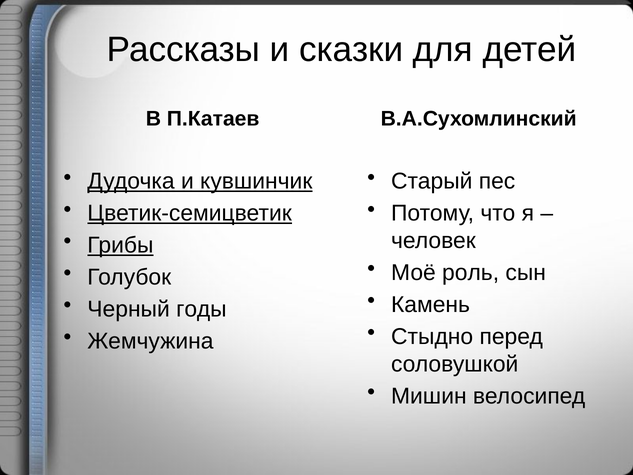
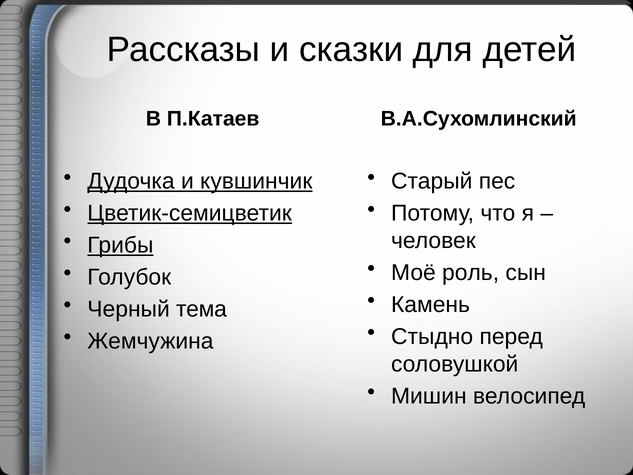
годы: годы -> тема
